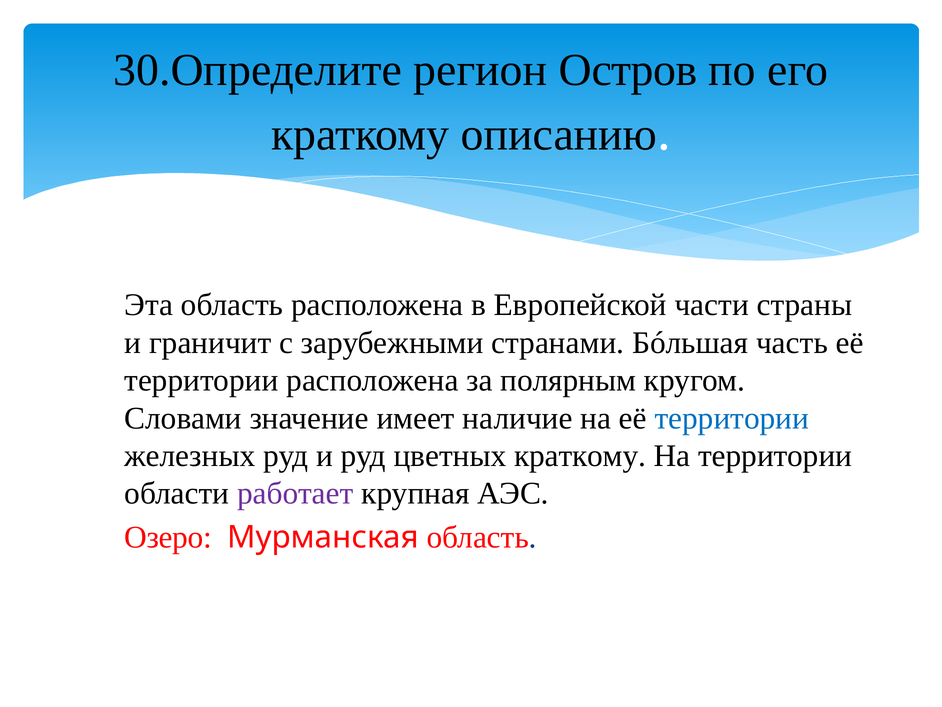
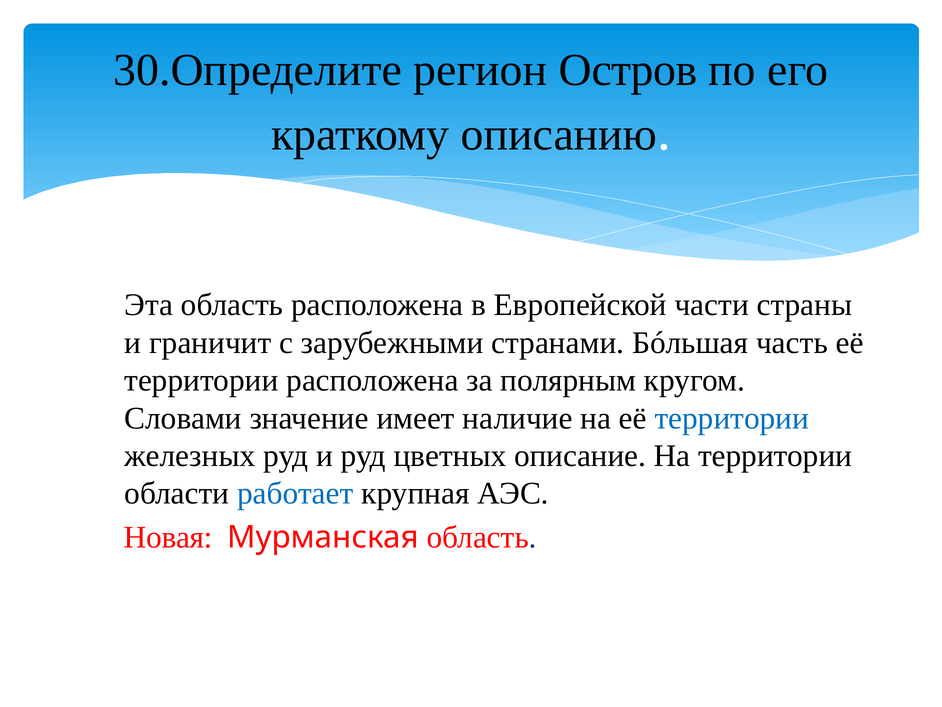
цветных краткому: краткому -> описание
работает colour: purple -> blue
Озеро: Озеро -> Новая
